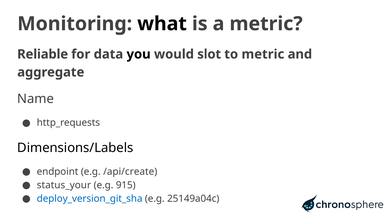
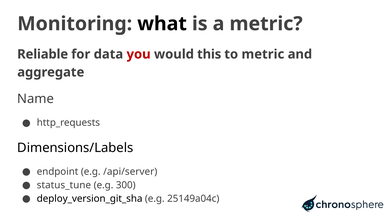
you colour: black -> red
slot: slot -> this
/api/create: /api/create -> /api/server
status_your: status_your -> status_tune
915: 915 -> 300
deploy_version_git_sha colour: blue -> black
